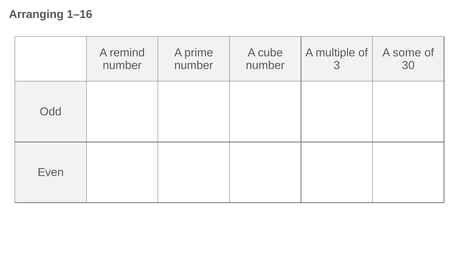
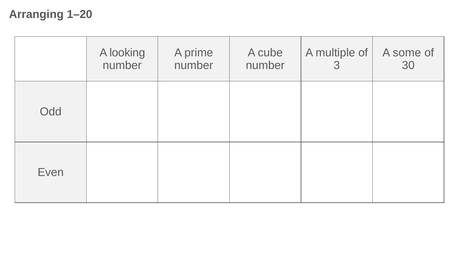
1–16: 1–16 -> 1–20
remind: remind -> looking
